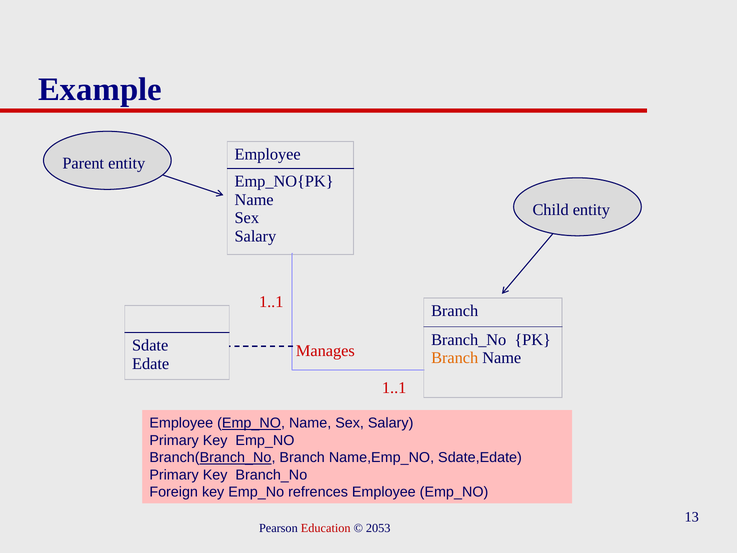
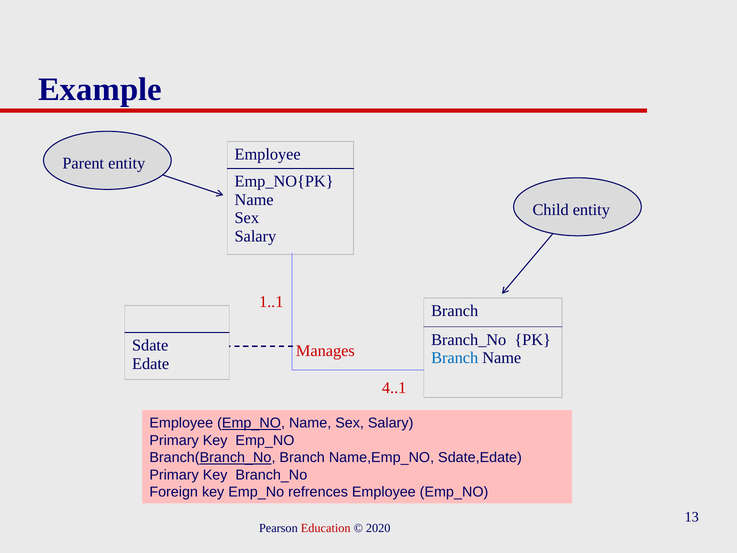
Branch at (455, 358) colour: orange -> blue
1..1 at (394, 387): 1..1 -> 4..1
2053: 2053 -> 2020
